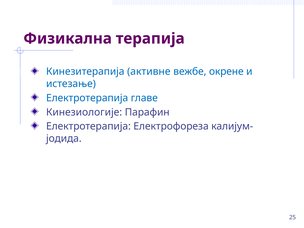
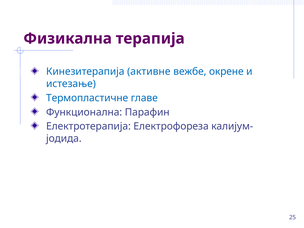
Електротерапија at (87, 98): Електротерапија -> Термопластичне
Кинезиологије: Кинезиологије -> Функционална
